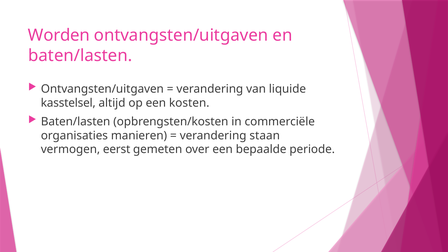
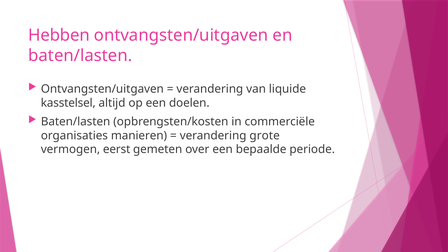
Worden: Worden -> Hebben
kosten: kosten -> doelen
staan: staan -> grote
